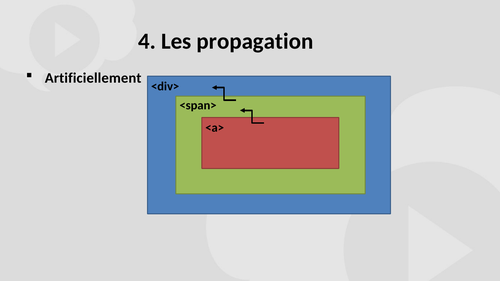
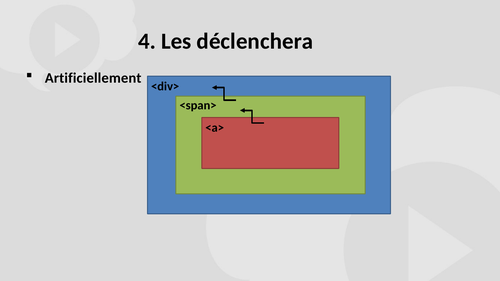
propagation: propagation -> déclenchera
